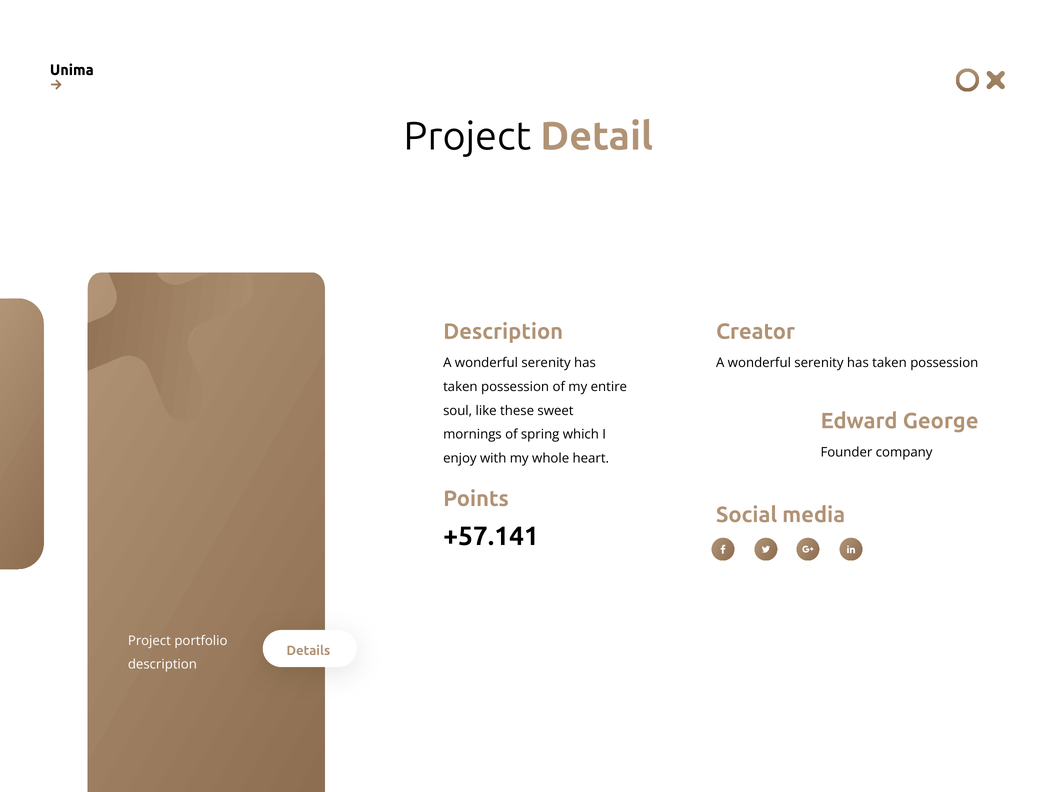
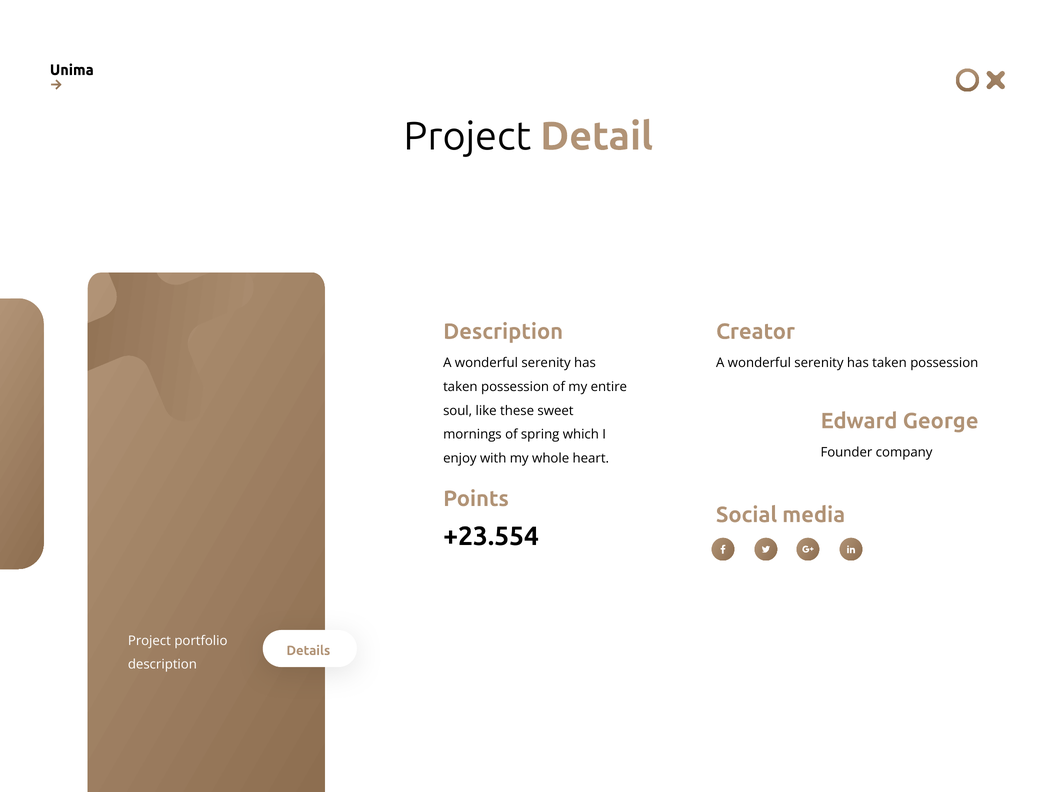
+57.141: +57.141 -> +23.554
